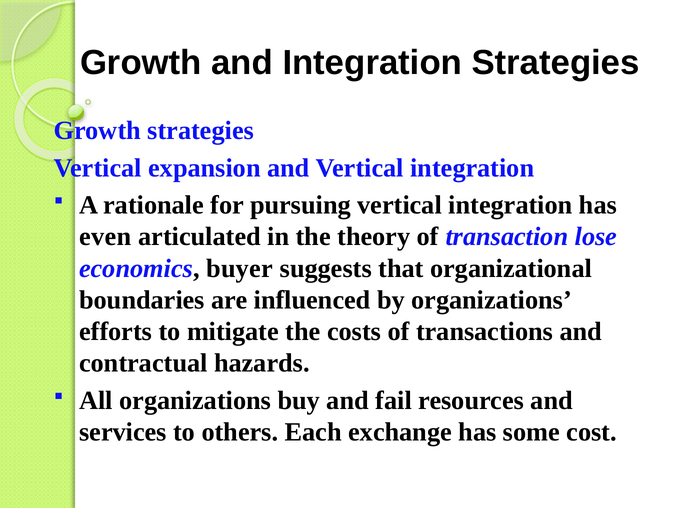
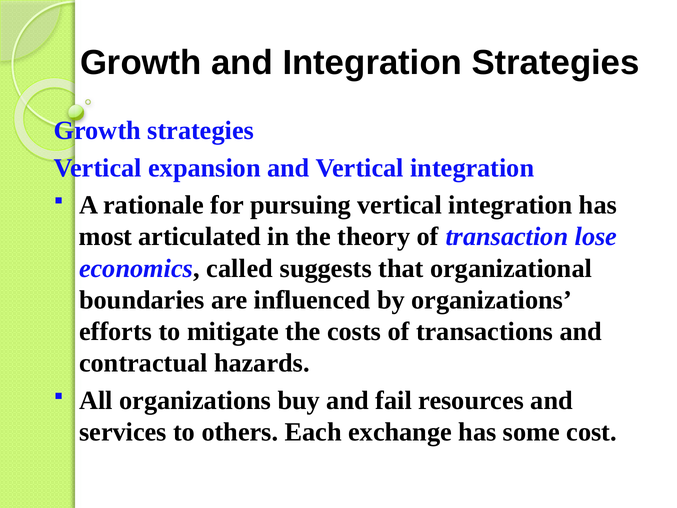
even: even -> most
buyer: buyer -> called
